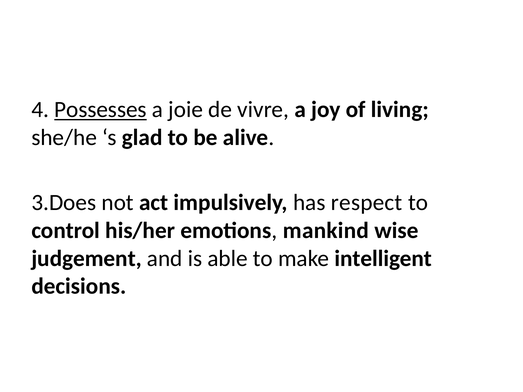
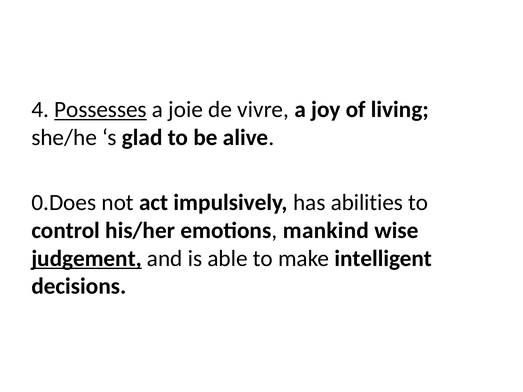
3.Does: 3.Does -> 0.Does
respect: respect -> abilities
judgement underline: none -> present
